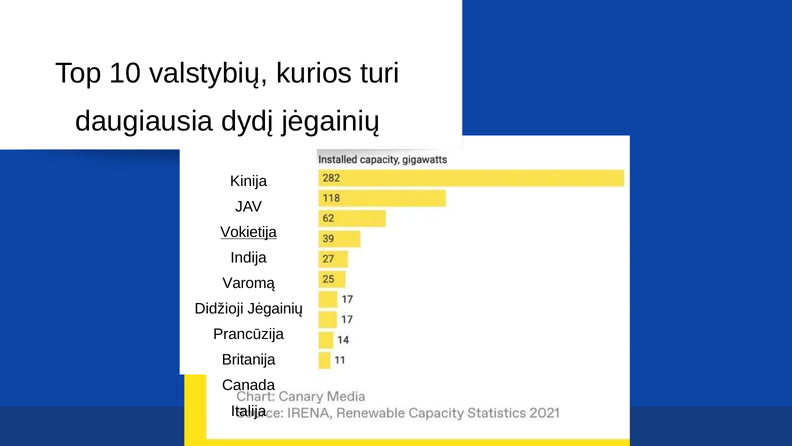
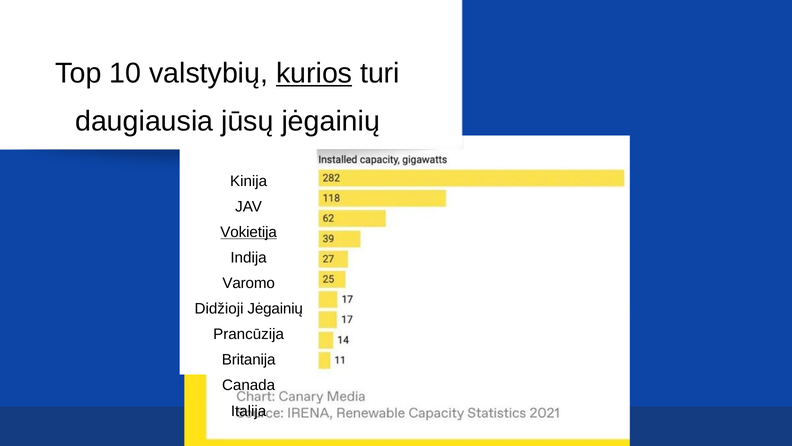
kurios underline: none -> present
dydį: dydį -> jūsų
Varomą: Varomą -> Varomo
